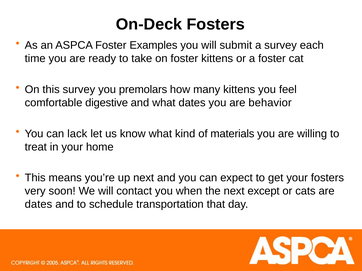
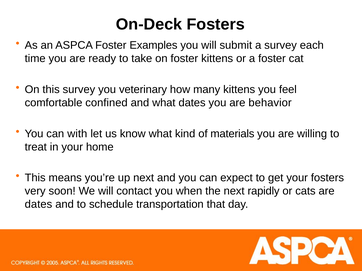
premolars: premolars -> veterinary
digestive: digestive -> confined
lack: lack -> with
except: except -> rapidly
